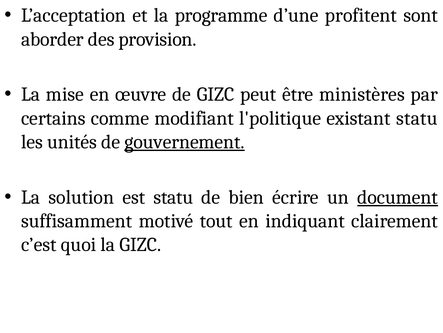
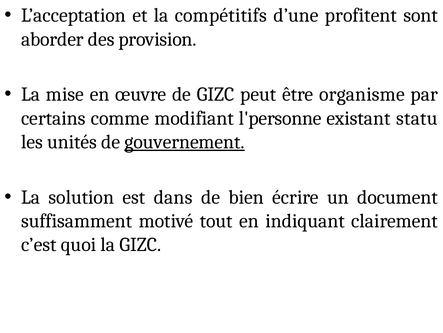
programme: programme -> compétitifs
ministères: ministères -> organisme
l'politique: l'politique -> l'personne
est statu: statu -> dans
document underline: present -> none
